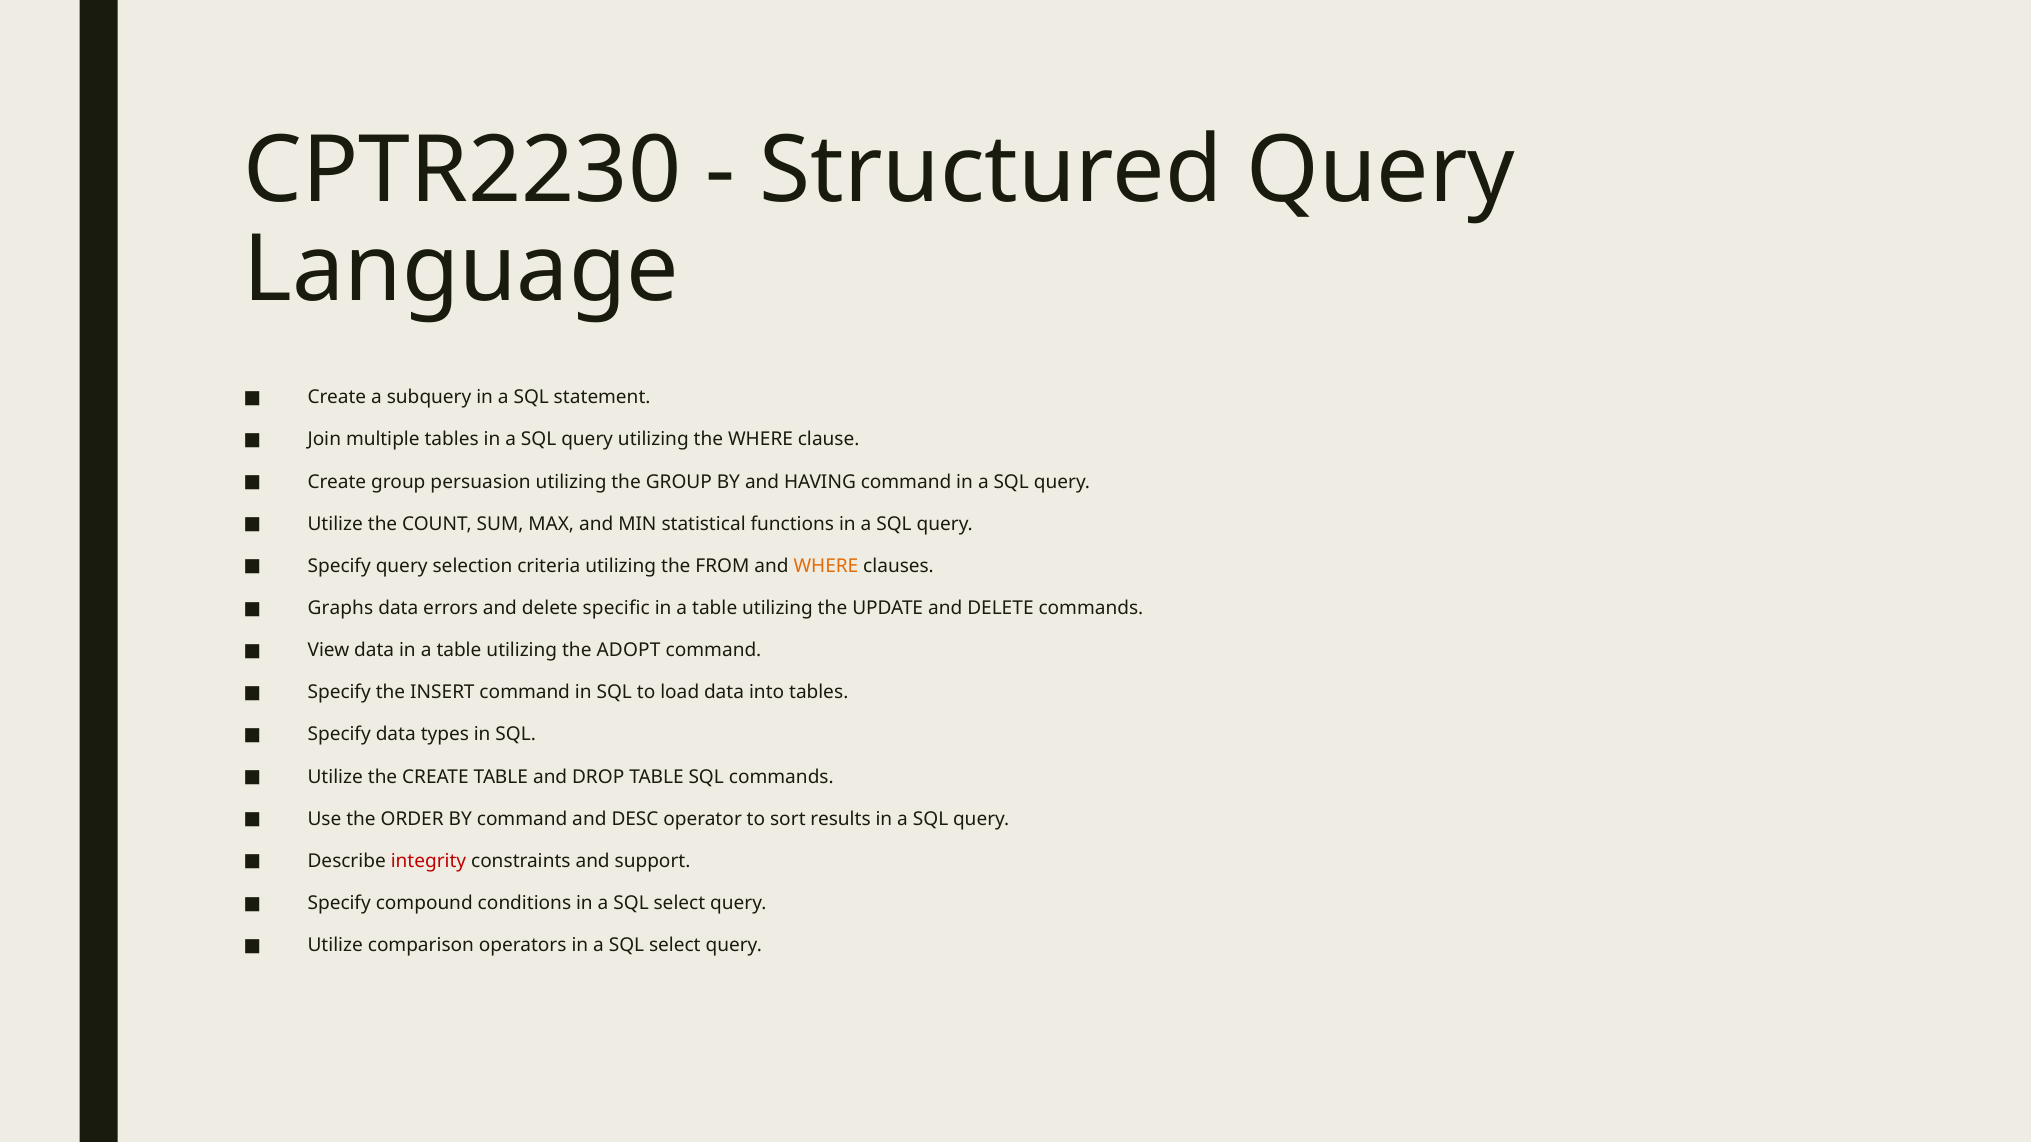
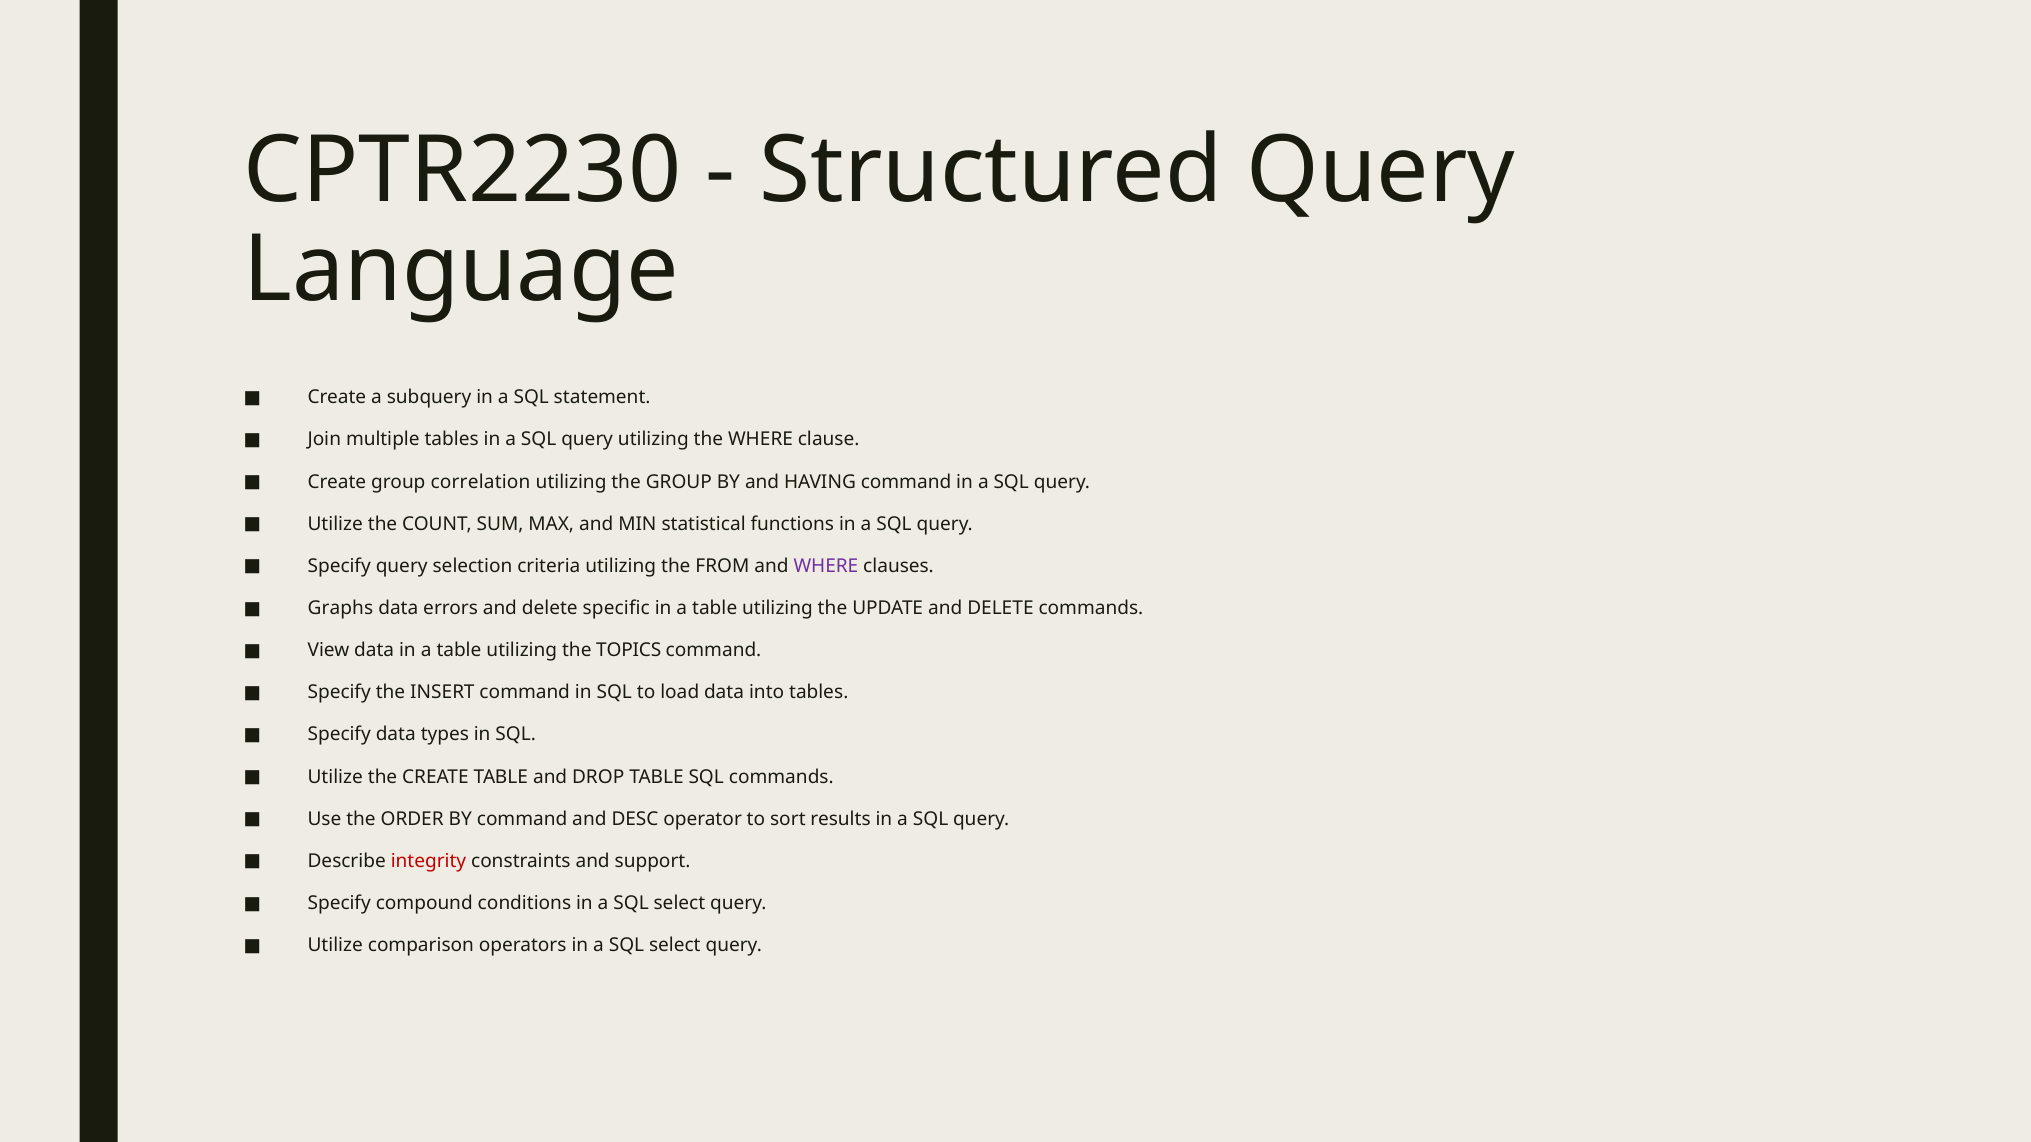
persuasion: persuasion -> correlation
WHERE at (826, 566) colour: orange -> purple
ADOPT: ADOPT -> TOPICS
